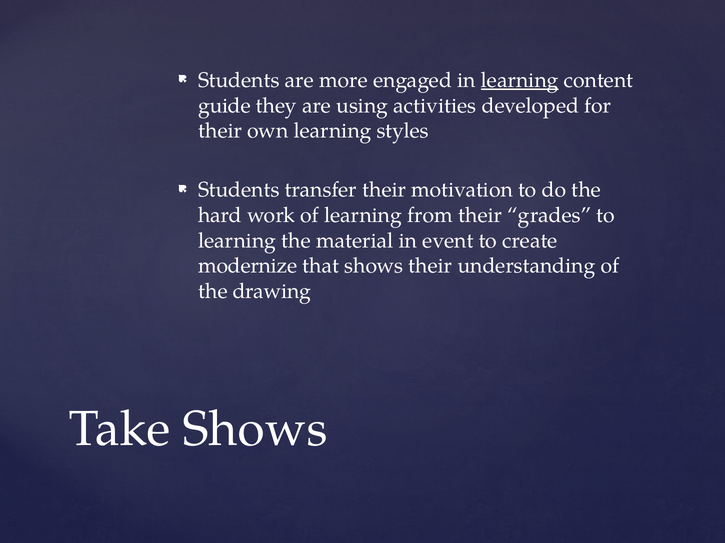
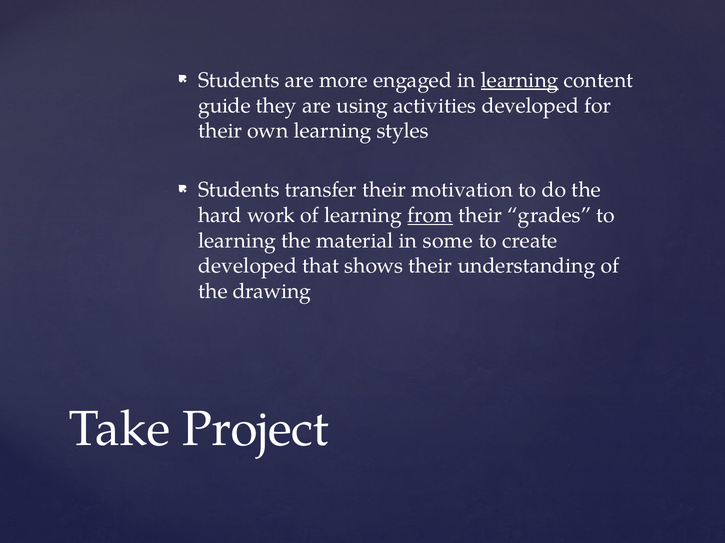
from underline: none -> present
event: event -> some
modernize at (248, 266): modernize -> developed
Take Shows: Shows -> Project
